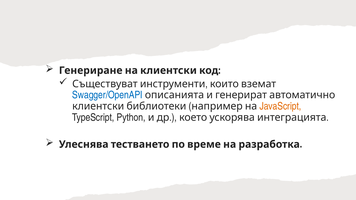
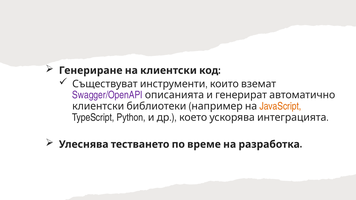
Swagger/OpenAPI colour: blue -> purple
